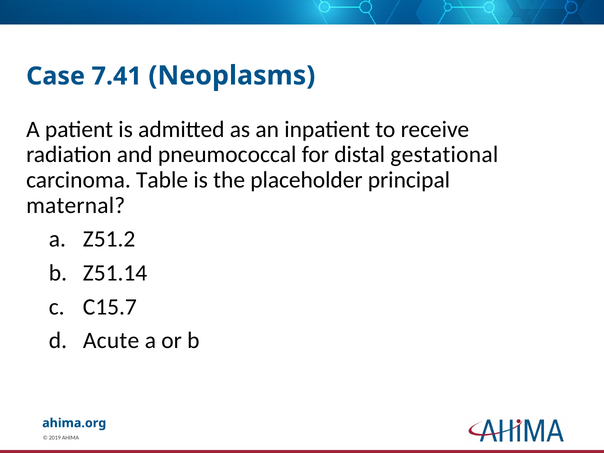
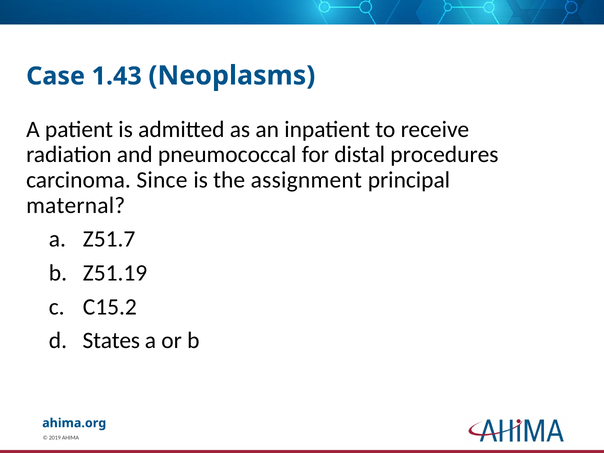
7.41: 7.41 -> 1.43
gestational: gestational -> procedures
Table: Table -> Since
placeholder: placeholder -> assignment
Z51.2: Z51.2 -> Z51.7
Z51.14: Z51.14 -> Z51.19
C15.7: C15.7 -> C15.2
Acute: Acute -> States
